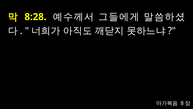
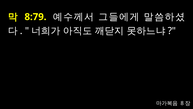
8:28: 8:28 -> 8:79
